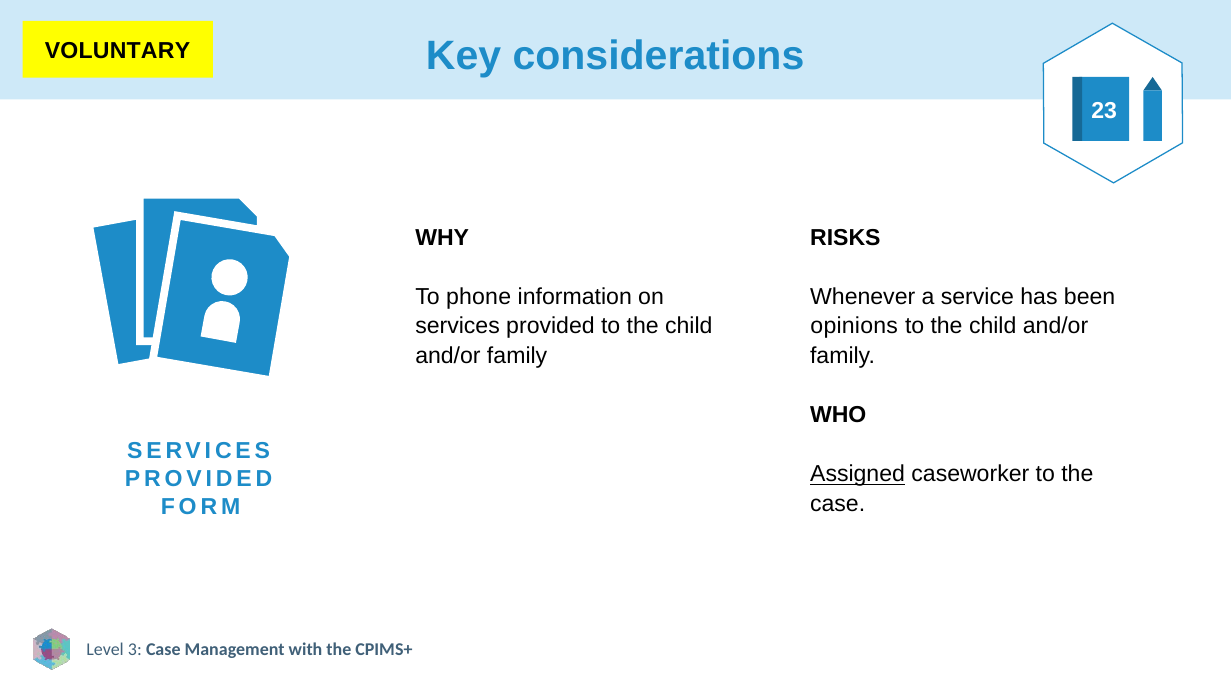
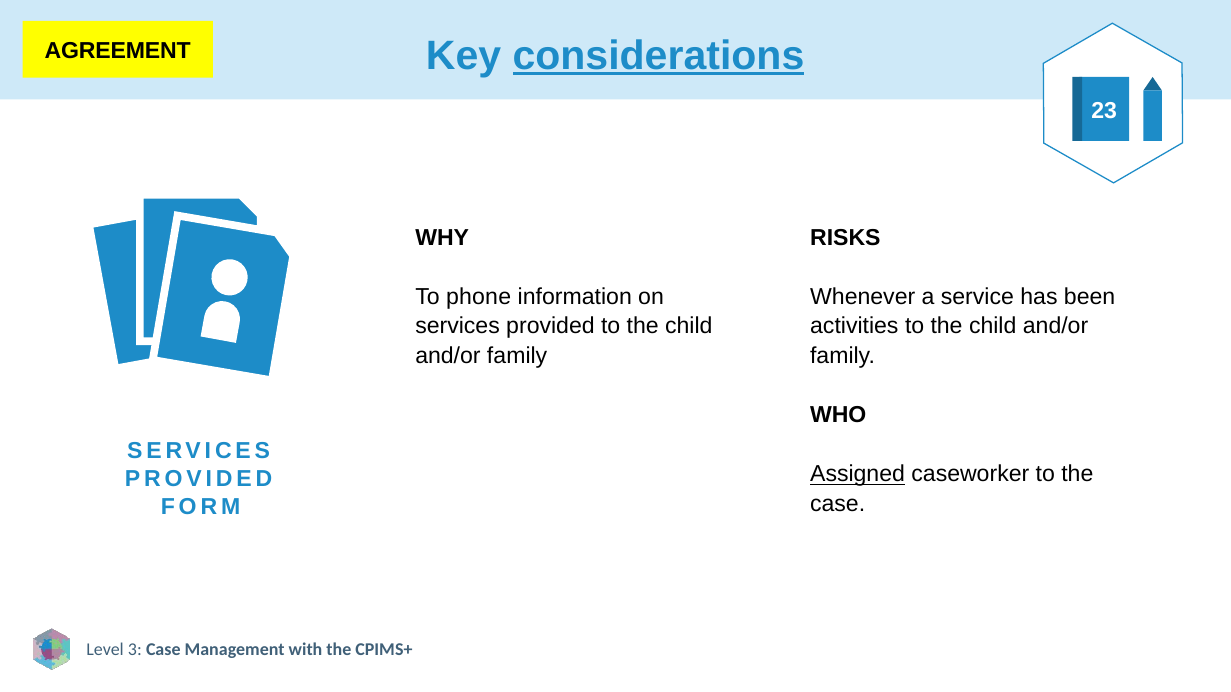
considerations underline: none -> present
VOLUNTARY: VOLUNTARY -> AGREEMENT
opinions: opinions -> activities
